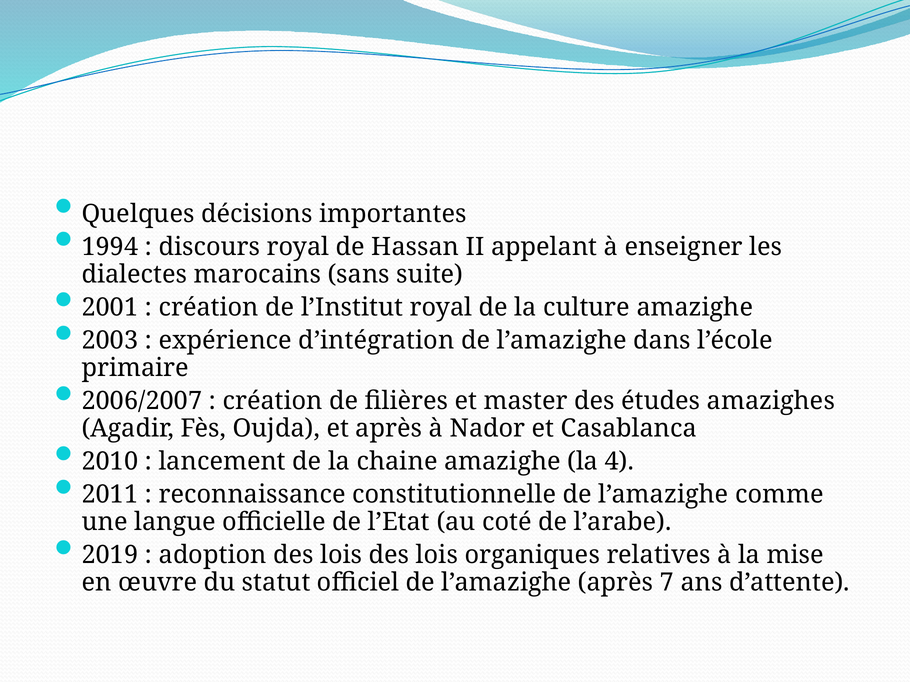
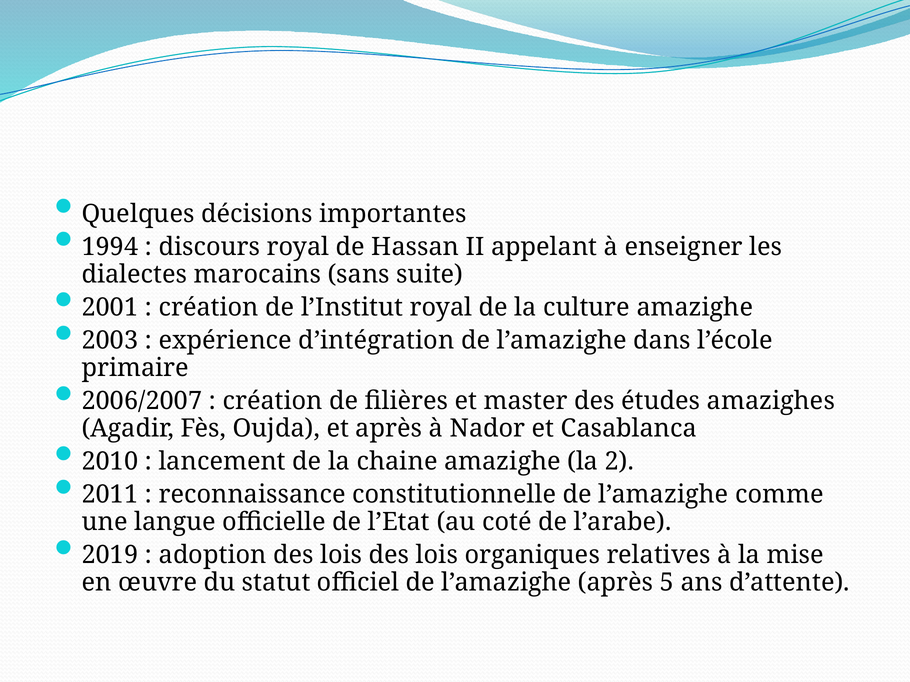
4: 4 -> 2
7: 7 -> 5
